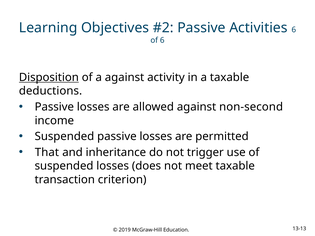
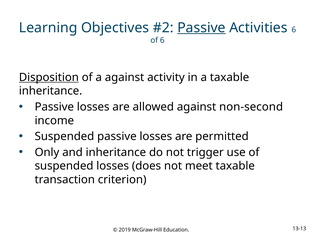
Passive at (201, 28) underline: none -> present
deductions at (51, 91): deductions -> inheritance
That: That -> Only
